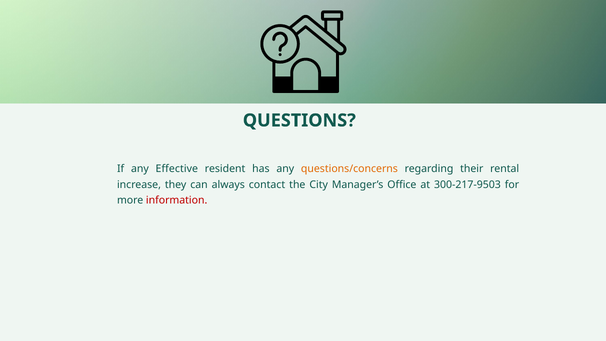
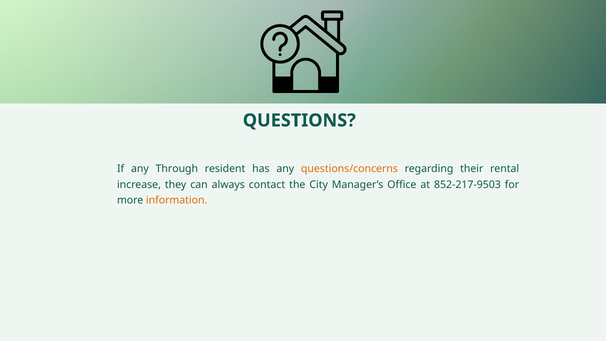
Effective: Effective -> Through
300-217-9503: 300-217-9503 -> 852-217-9503
information colour: red -> orange
